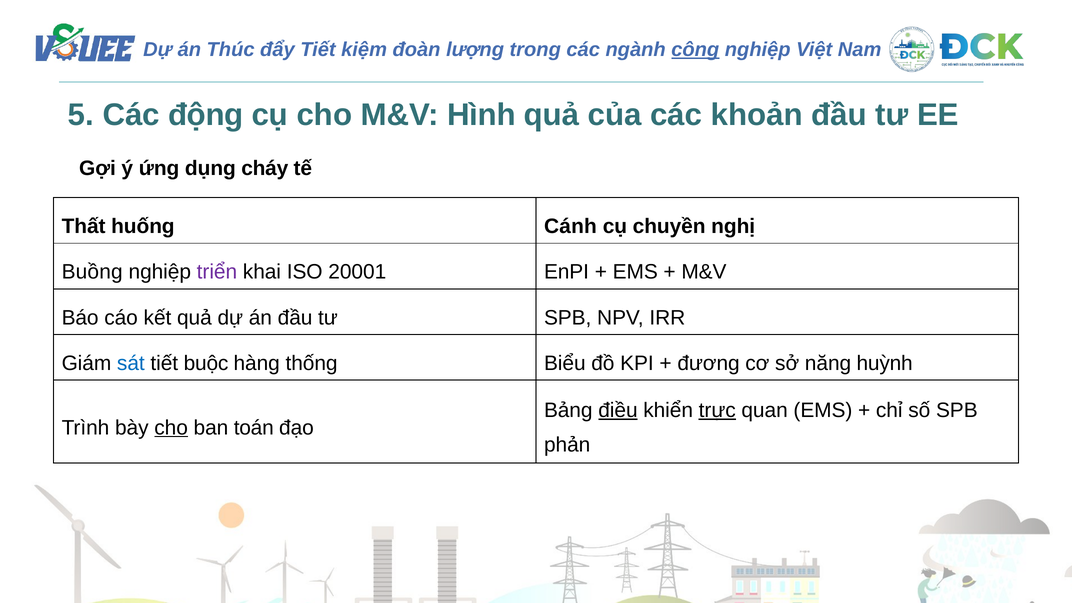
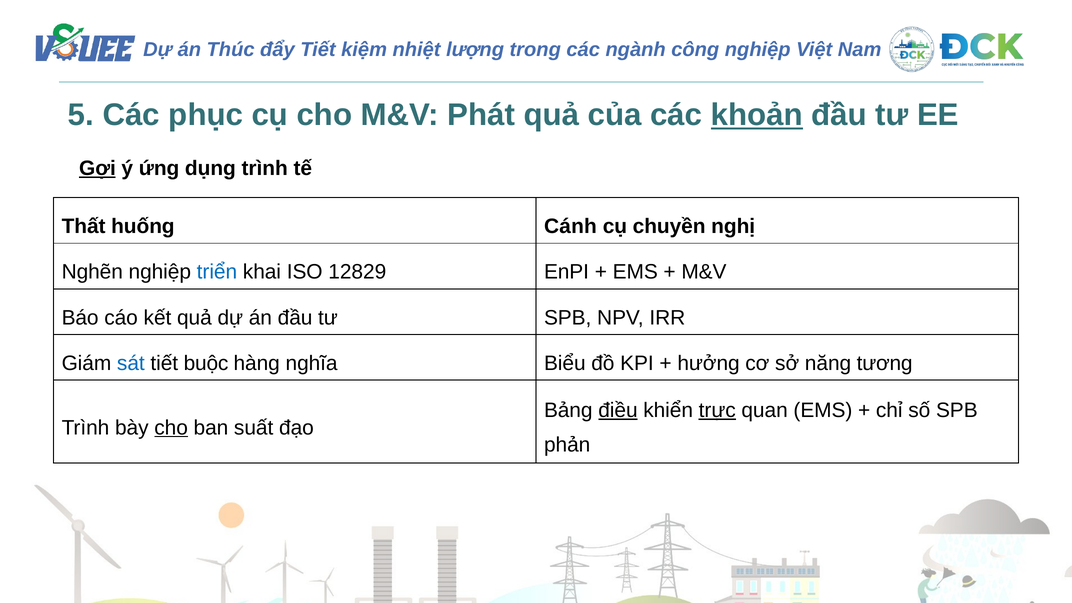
đoàn: đoàn -> nhiệt
công underline: present -> none
động: động -> phục
Hình: Hình -> Phát
khoản underline: none -> present
Gợi underline: none -> present
dụng cháy: cháy -> trình
Buồng: Buồng -> Nghẽn
triển colour: purple -> blue
20001: 20001 -> 12829
thống: thống -> nghĩa
đương: đương -> hưởng
huỳnh: huỳnh -> tương
toán: toán -> suất
